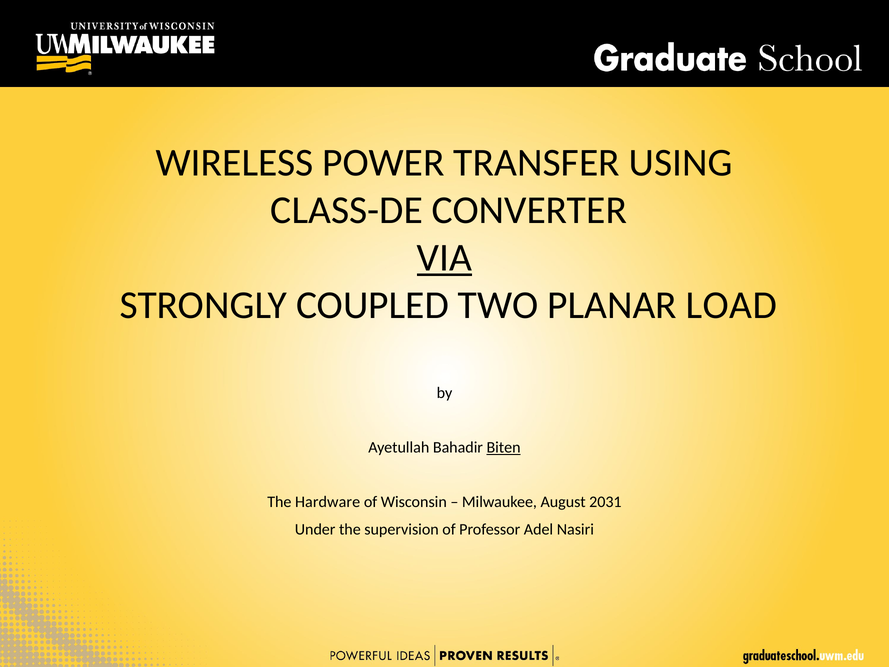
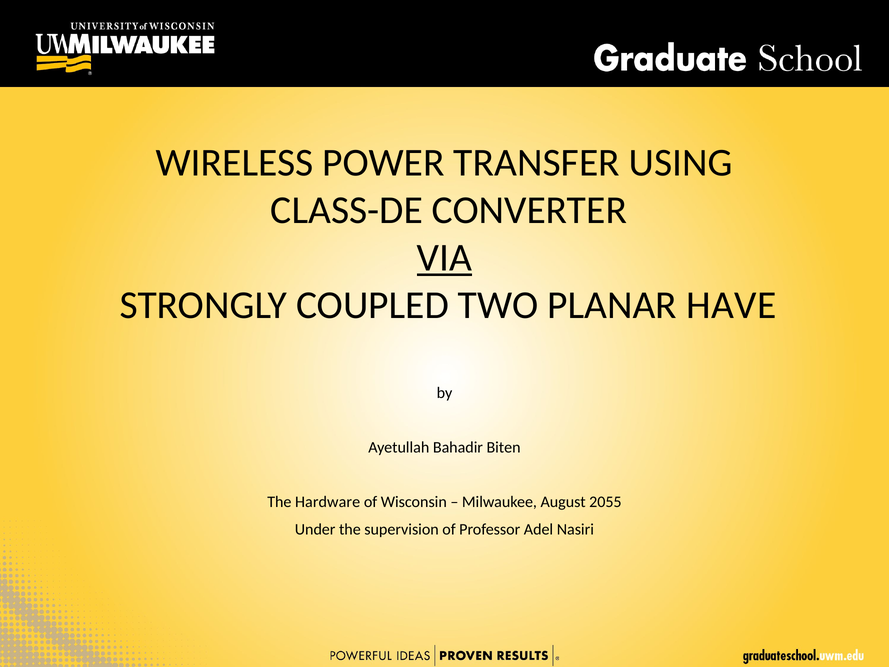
LOAD: LOAD -> HAVE
Biten underline: present -> none
2031: 2031 -> 2055
